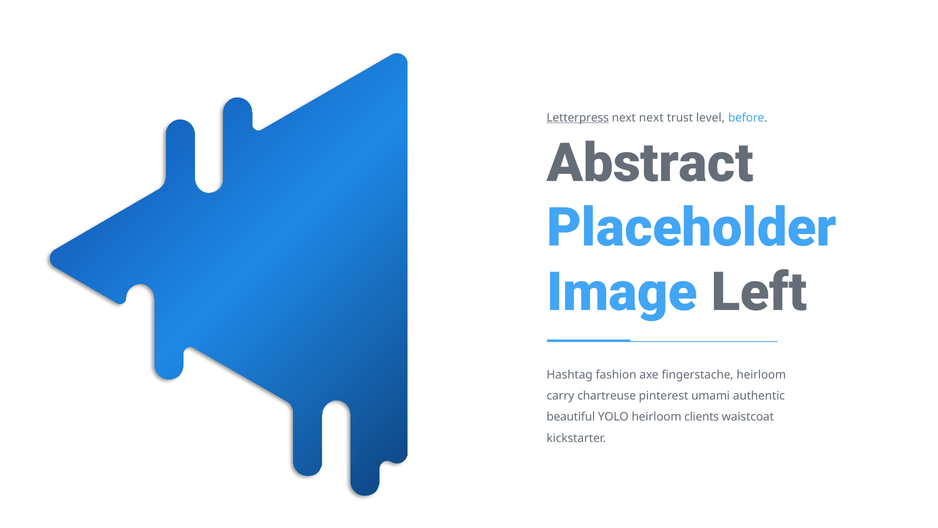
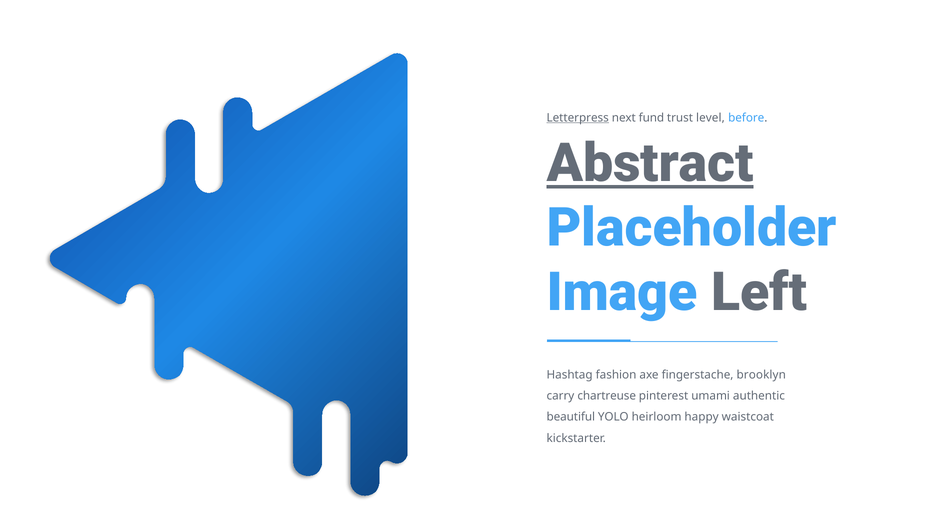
next next: next -> fund
Abstract underline: none -> present
fingerstache heirloom: heirloom -> brooklyn
clients: clients -> happy
